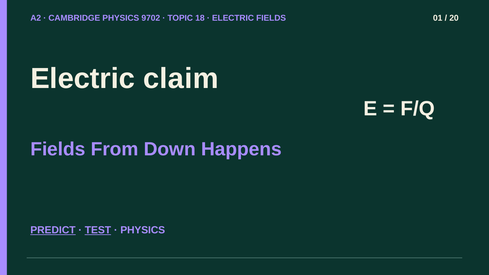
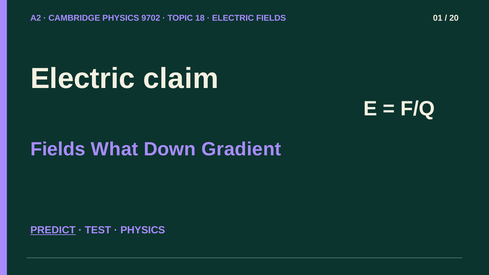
From: From -> What
Happens: Happens -> Gradient
TEST underline: present -> none
